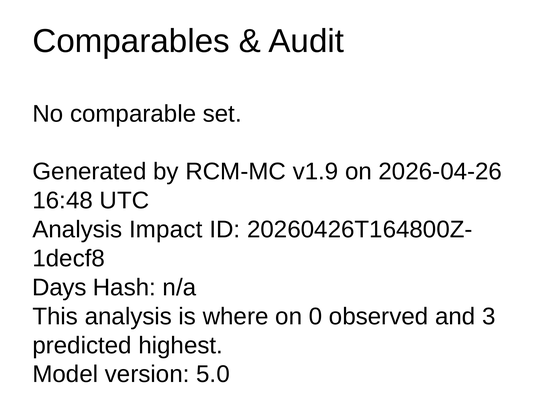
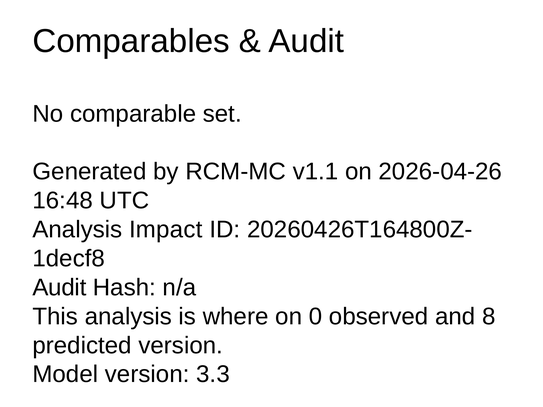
v1.9: v1.9 -> v1.1
Days at (59, 288): Days -> Audit
3: 3 -> 8
predicted highest: highest -> version
5.0: 5.0 -> 3.3
